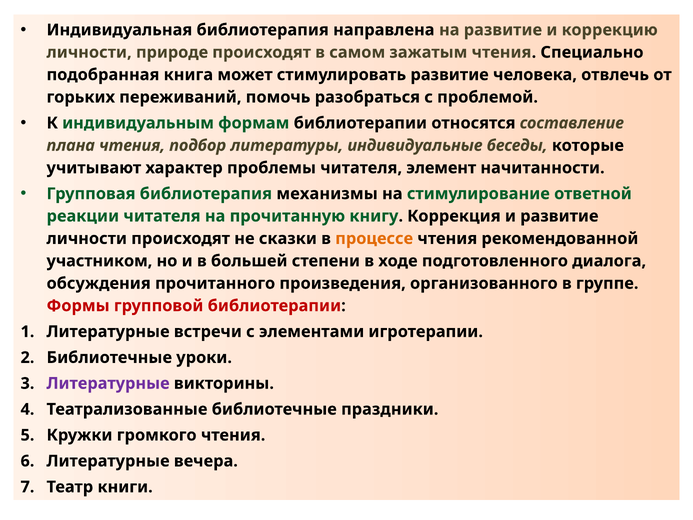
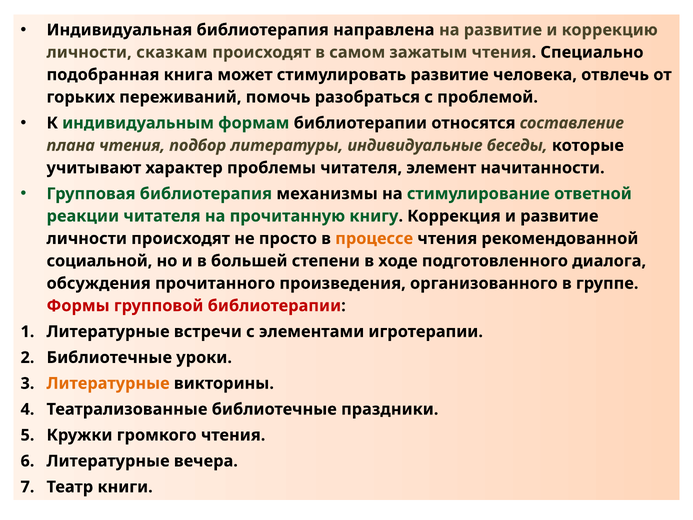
природе: природе -> сказкам
сказки: сказки -> просто
участником: участником -> социальной
Литературные at (108, 383) colour: purple -> orange
